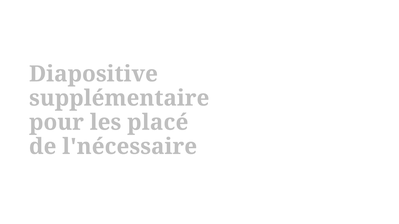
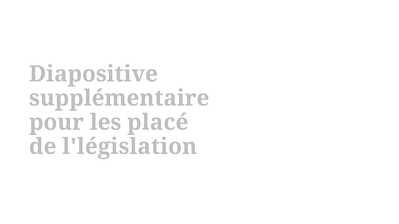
l'nécessaire: l'nécessaire -> l'législation
